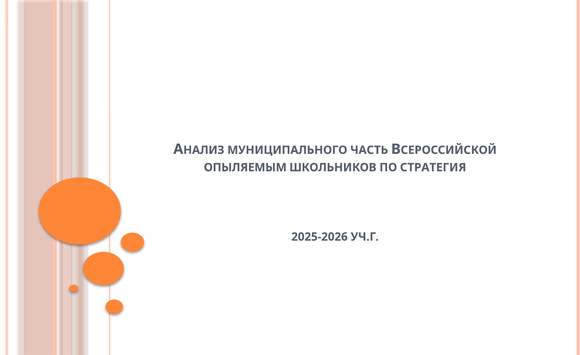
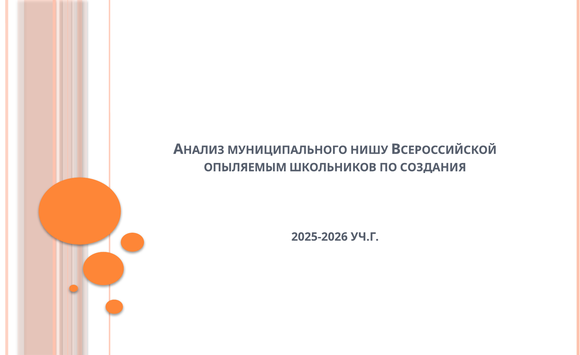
ЧАСТЬ: ЧАСТЬ -> НИШУ
СТРАТЕГИЯ: СТРАТЕГИЯ -> СОЗДАНИЯ
